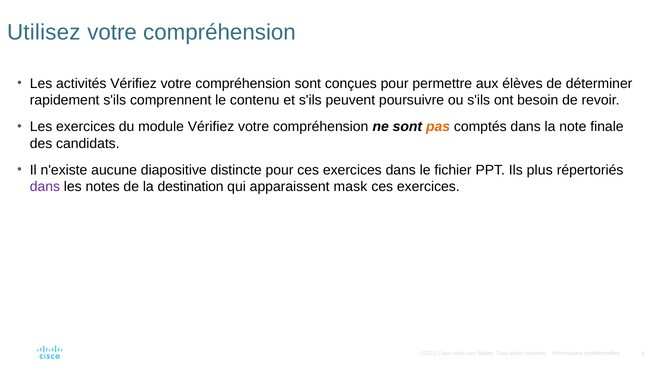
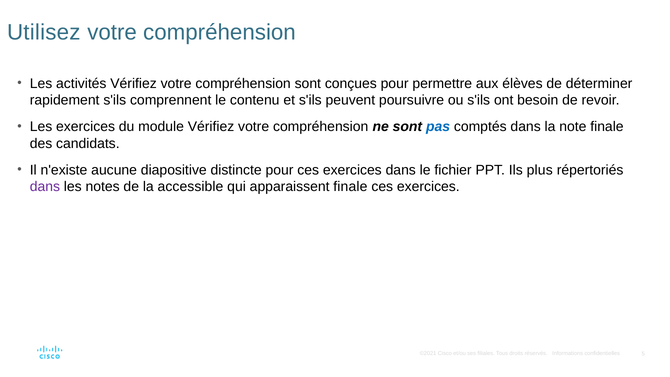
pas colour: orange -> blue
destination: destination -> accessible
apparaissent mask: mask -> finale
